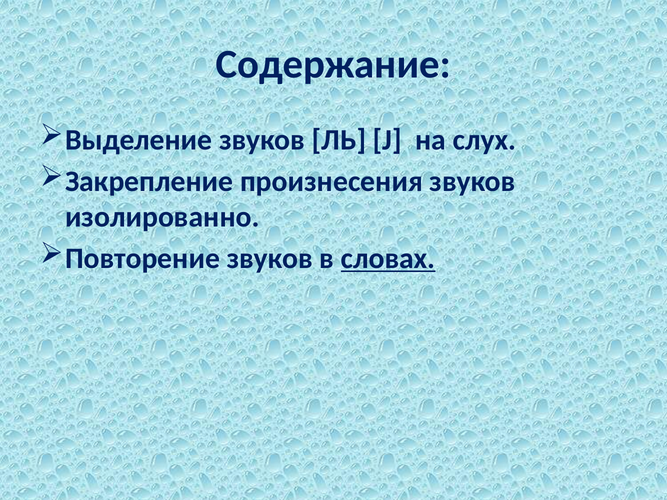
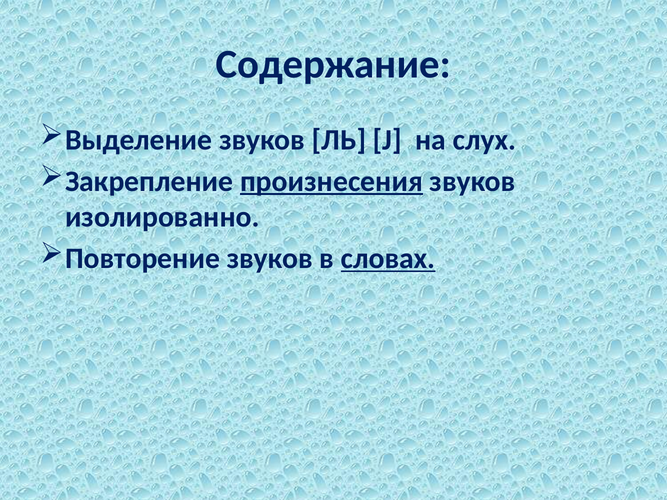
произнесения underline: none -> present
